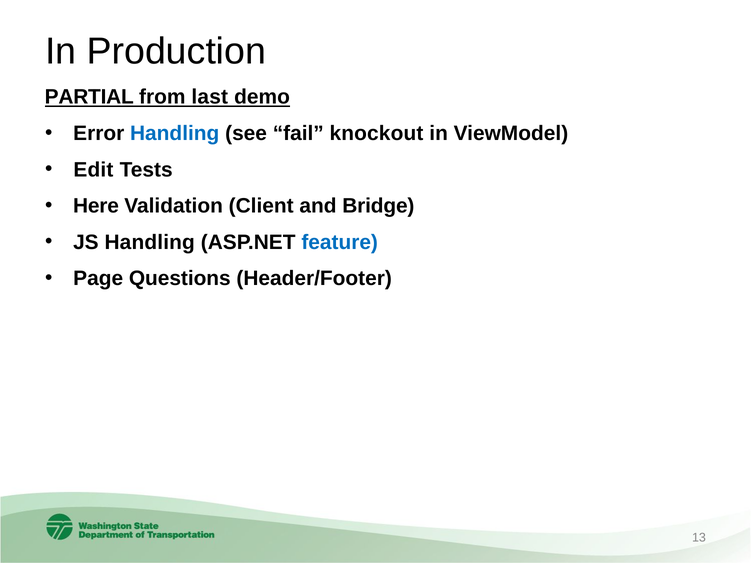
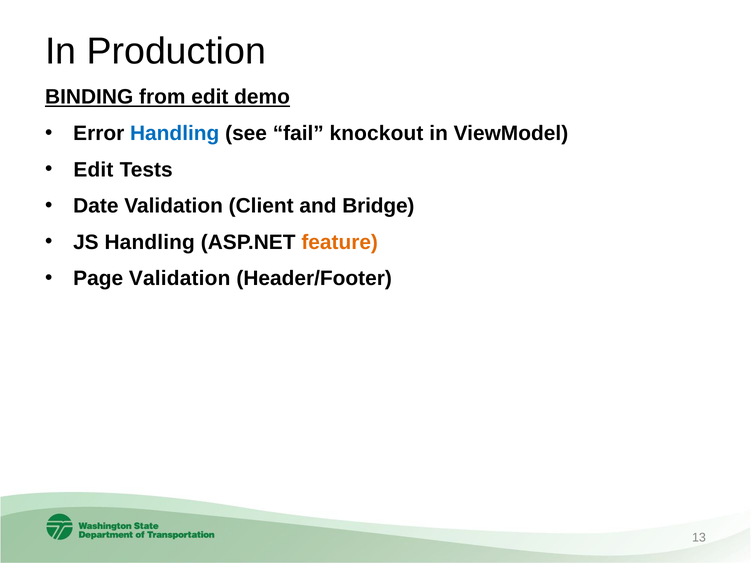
PARTIAL: PARTIAL -> BINDING
from last: last -> edit
Here: Here -> Date
feature colour: blue -> orange
Page Questions: Questions -> Validation
